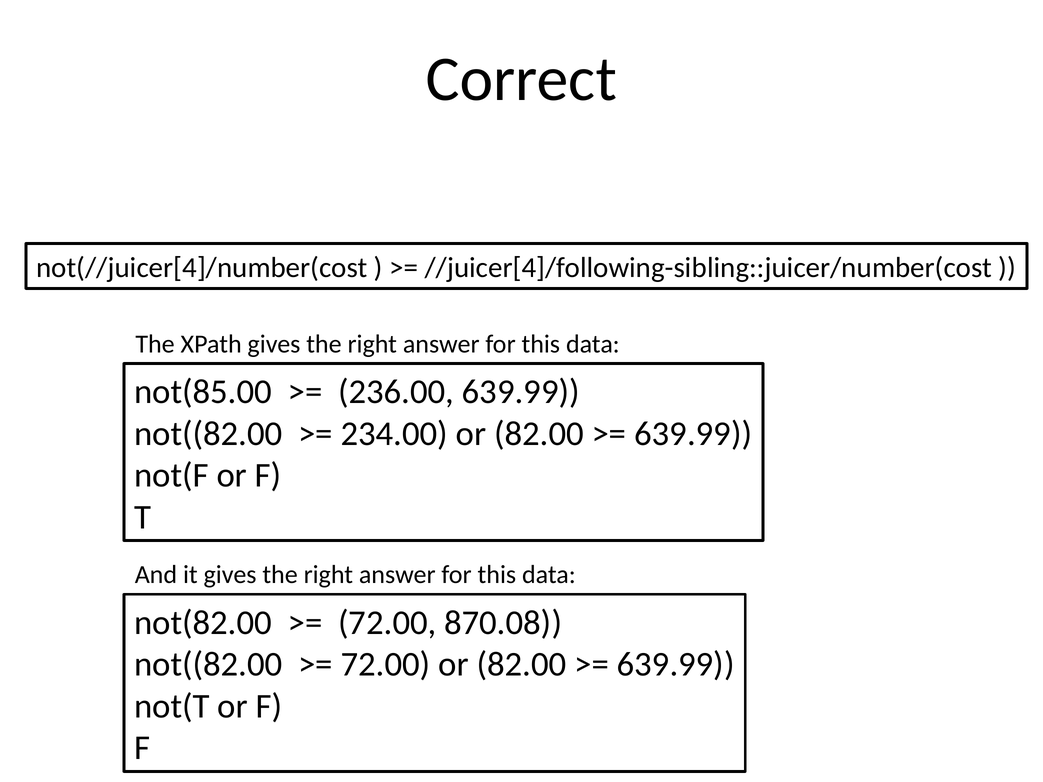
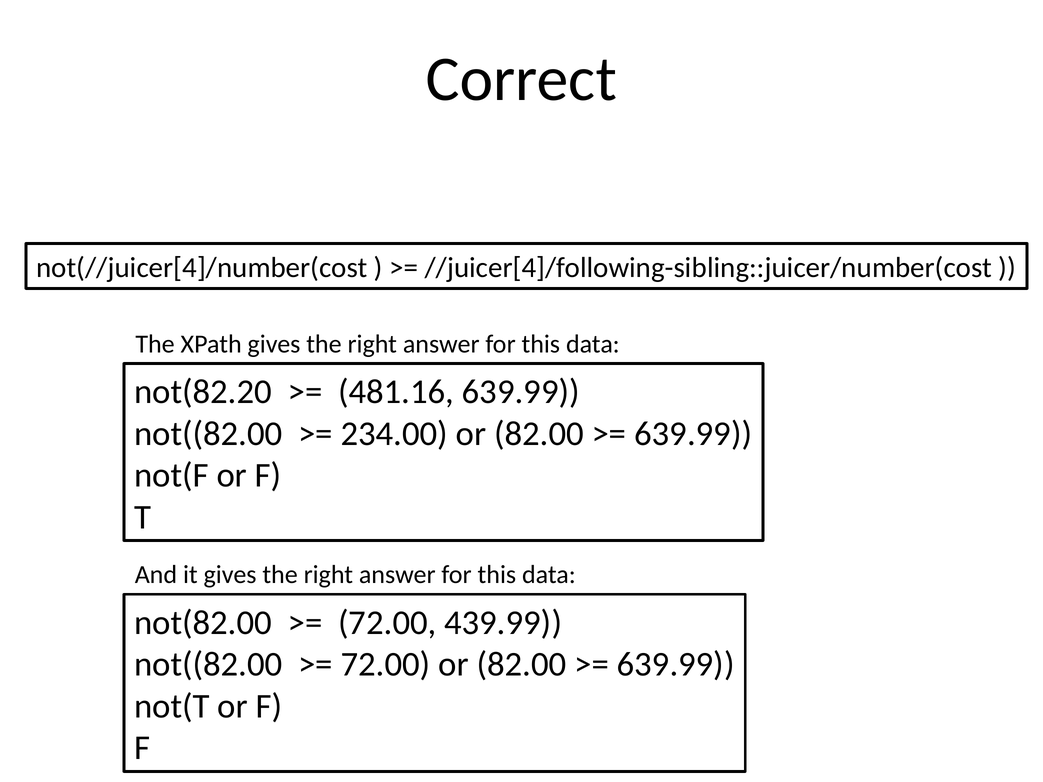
not(85.00: not(85.00 -> not(82.20
236.00: 236.00 -> 481.16
870.08: 870.08 -> 439.99
